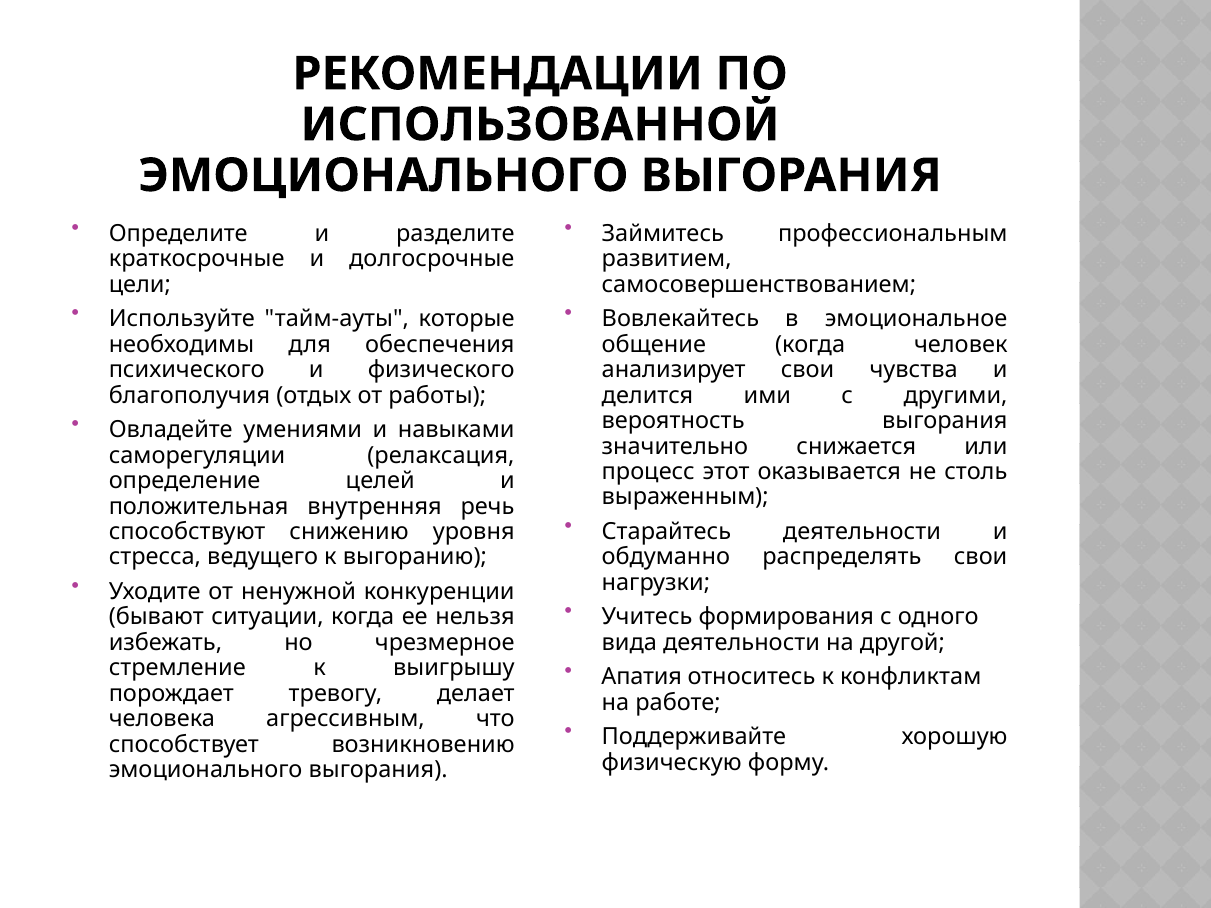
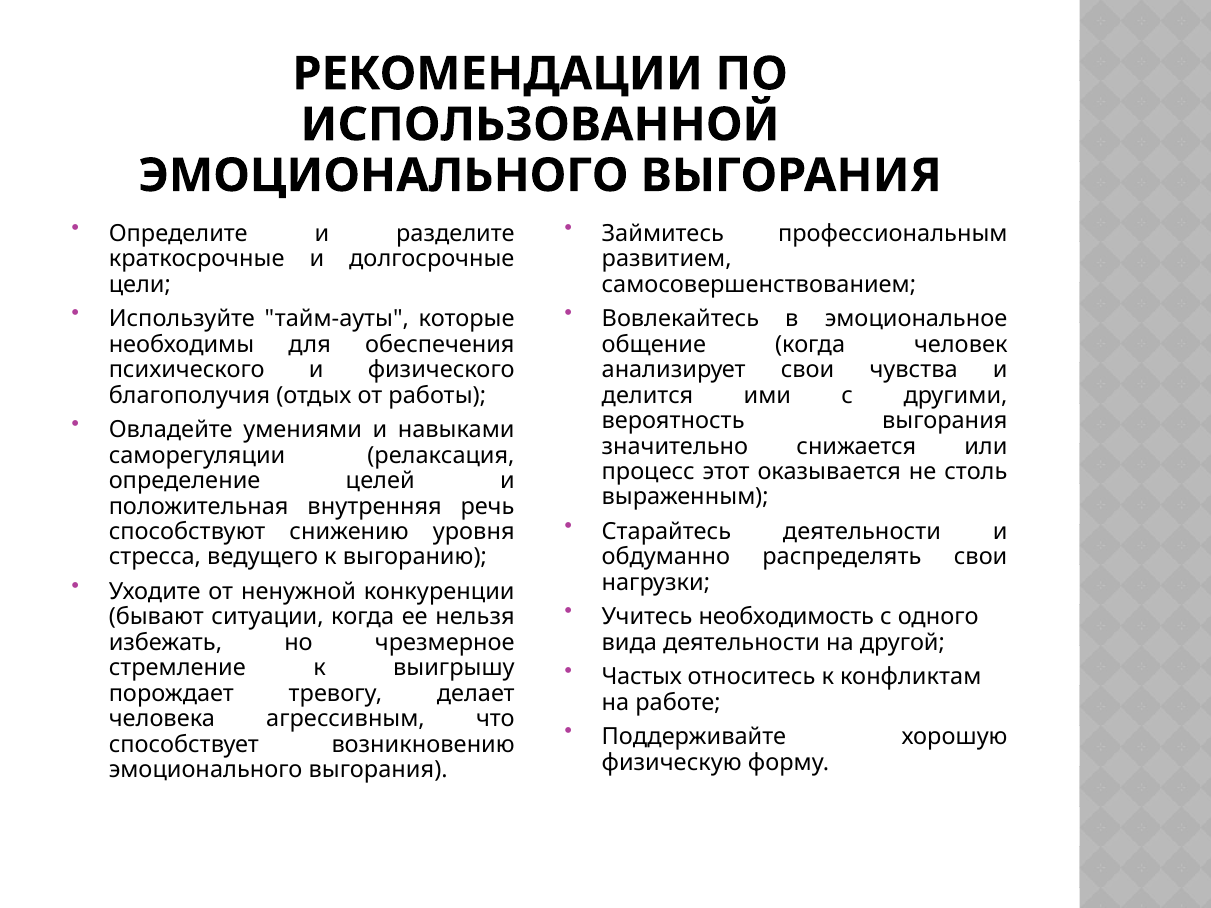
формирования: формирования -> необходимость
Апатия: Апатия -> Частых
